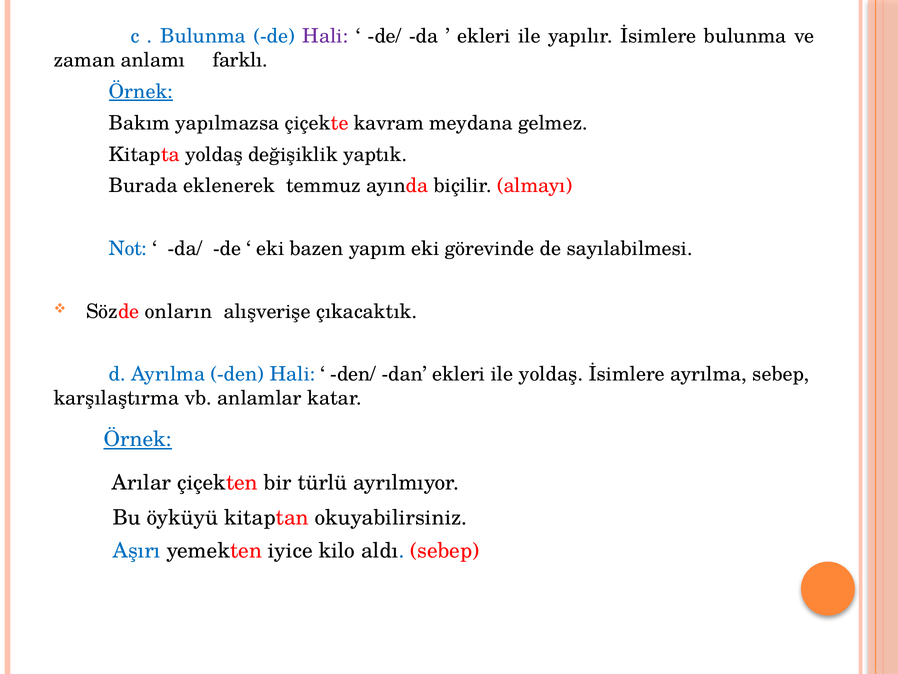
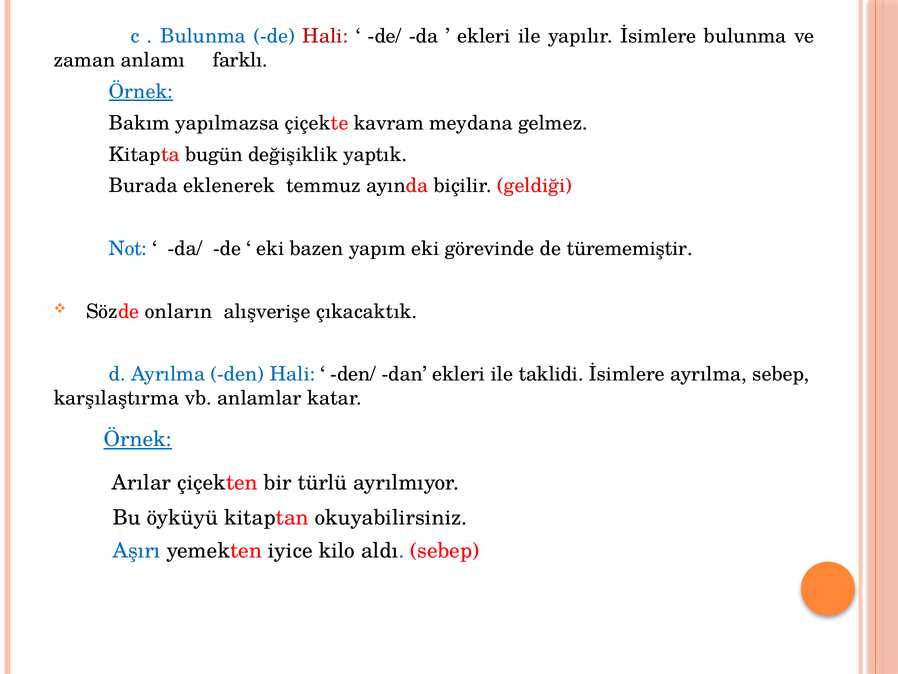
Hali at (325, 36) colour: purple -> red
Kitapta yoldaş: yoldaş -> bugün
almayı: almayı -> geldiği
sayılabilmesi: sayılabilmesi -> türememiştir
ile yoldaş: yoldaş -> taklidi
